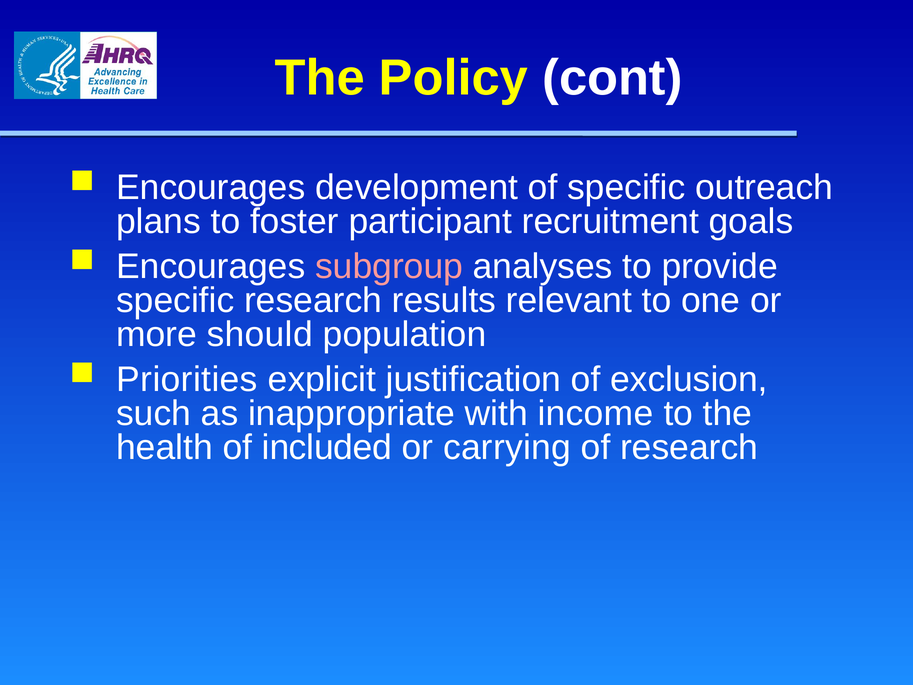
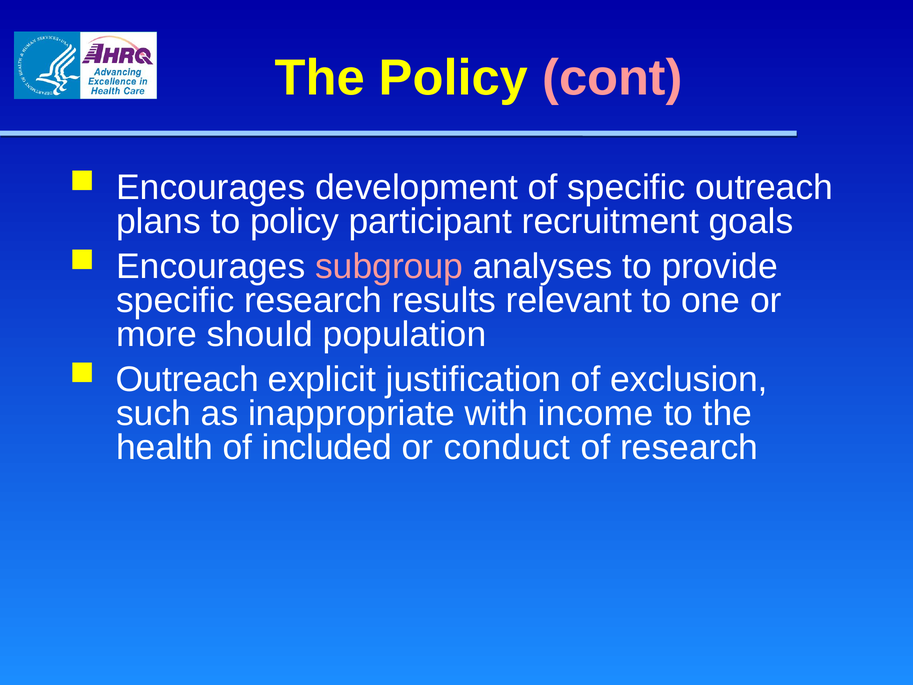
cont colour: white -> pink
to foster: foster -> policy
Priorities at (187, 379): Priorities -> Outreach
carrying: carrying -> conduct
